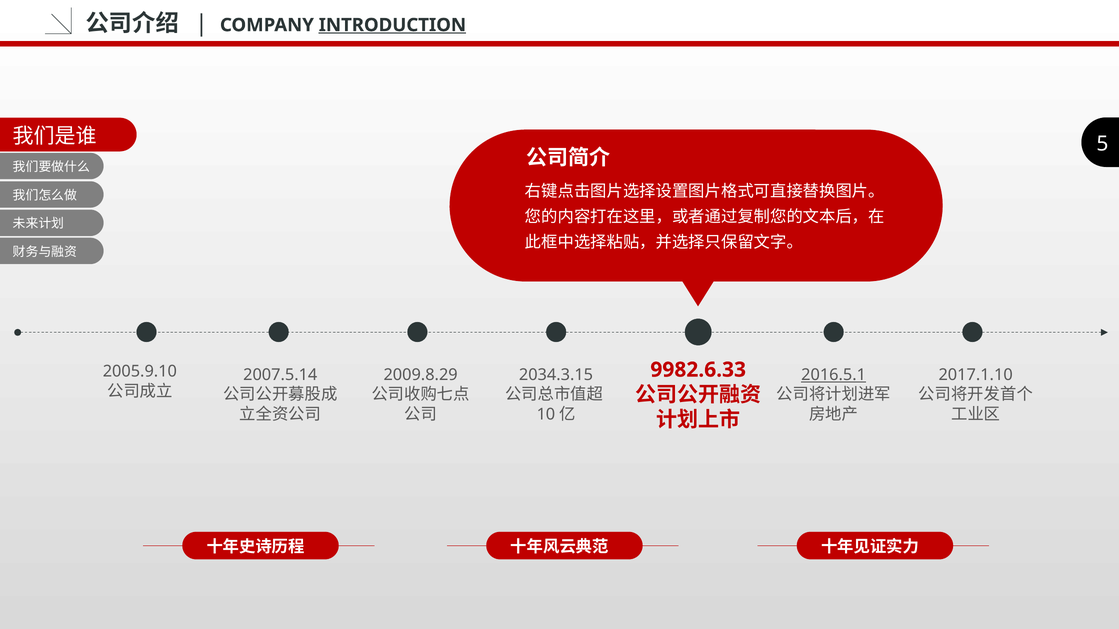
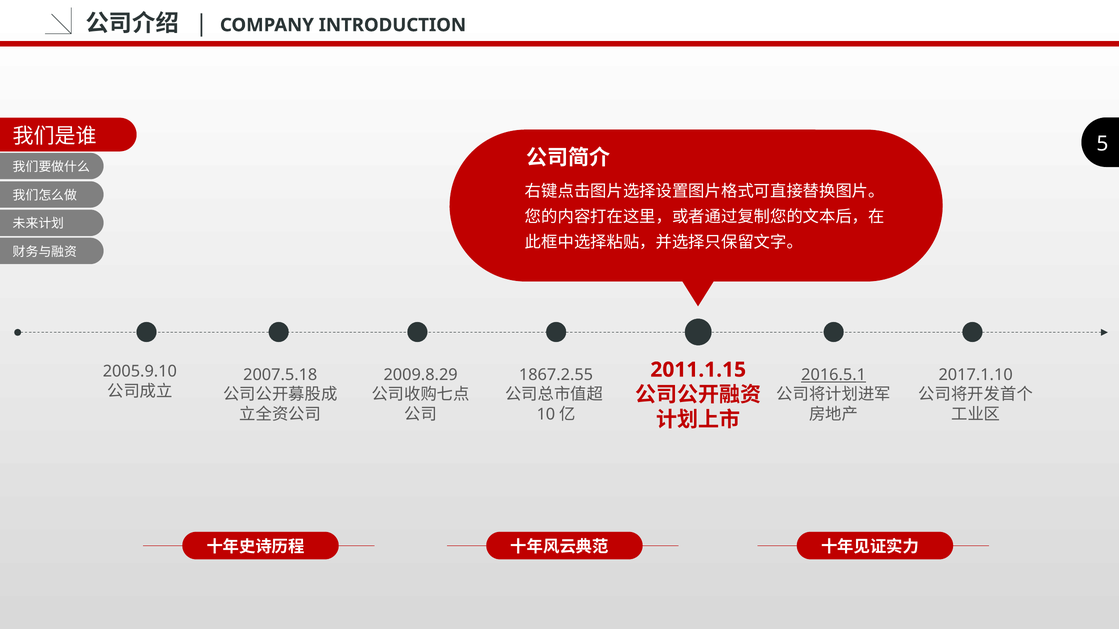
INTRODUCTION underline: present -> none
9982.6.33: 9982.6.33 -> 2011.1.15
2007.5.14: 2007.5.14 -> 2007.5.18
2034.3.15: 2034.3.15 -> 1867.2.55
